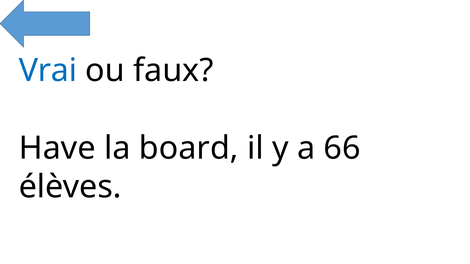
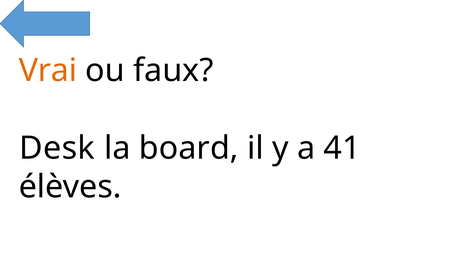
Vrai colour: blue -> orange
Have: Have -> Desk
66: 66 -> 41
